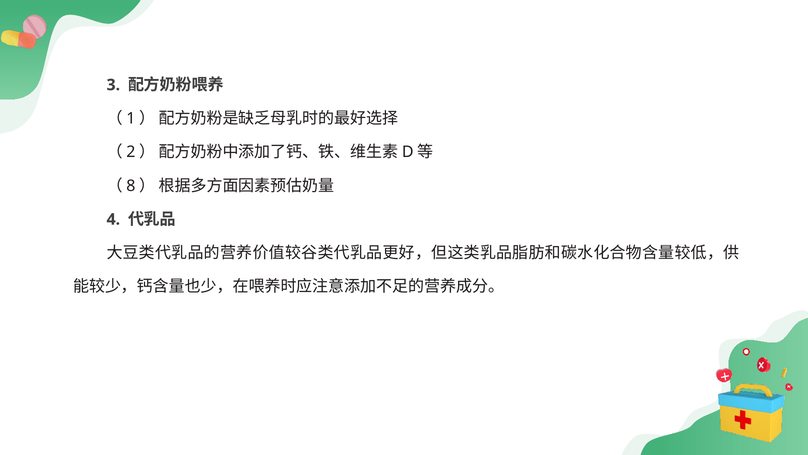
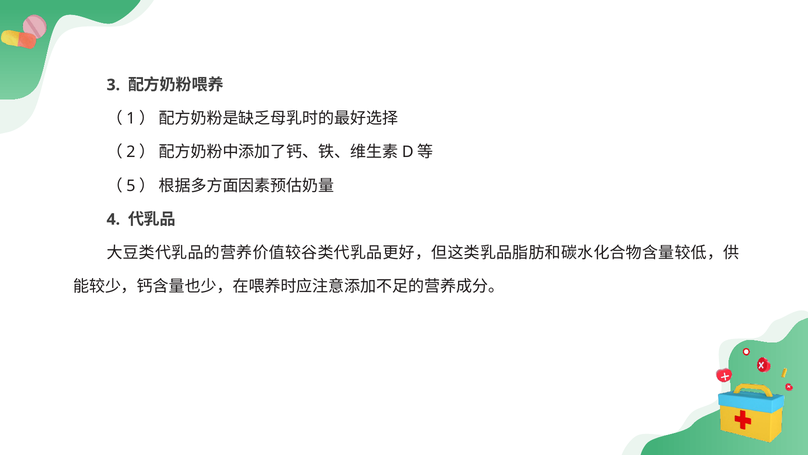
8: 8 -> 5
